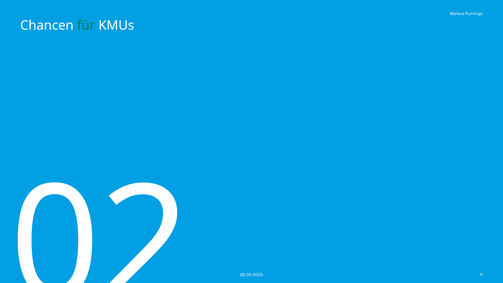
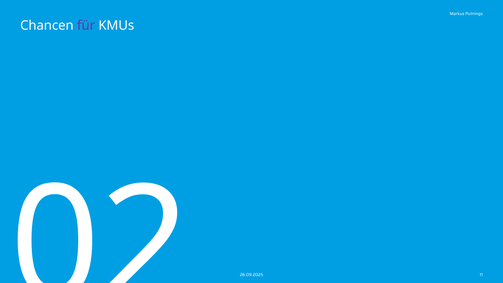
für colour: green -> purple
